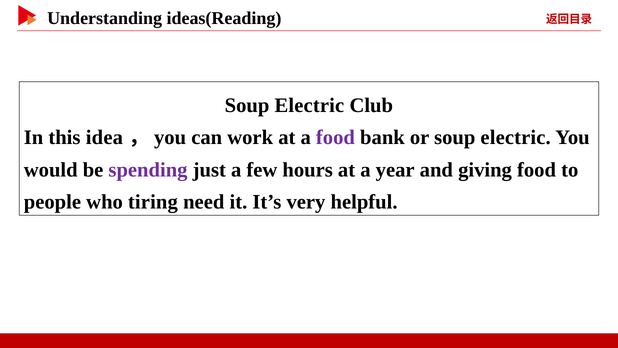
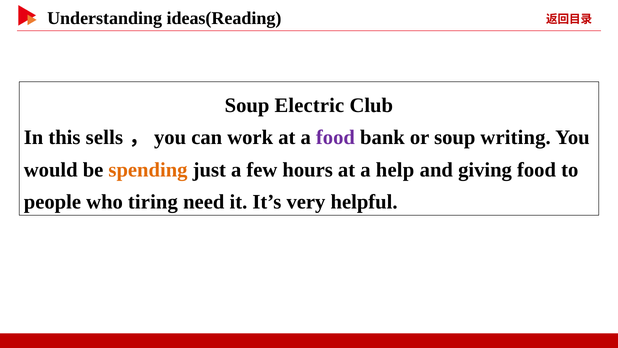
idea: idea -> sells
or soup electric: electric -> writing
spending colour: purple -> orange
year: year -> help
